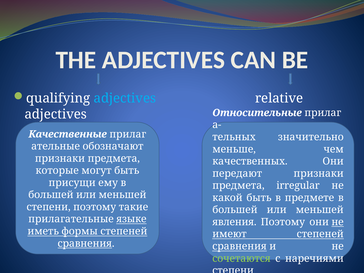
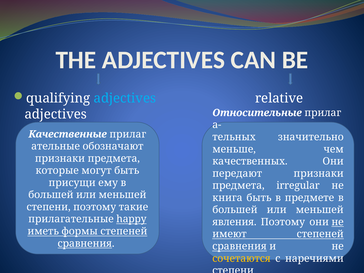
какой: какой -> книга
языке: языке -> happy
сочетаются colour: light green -> yellow
